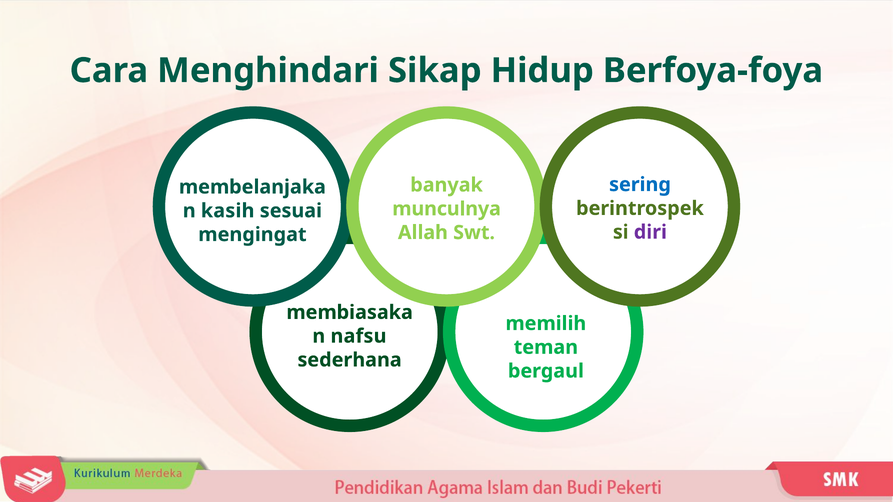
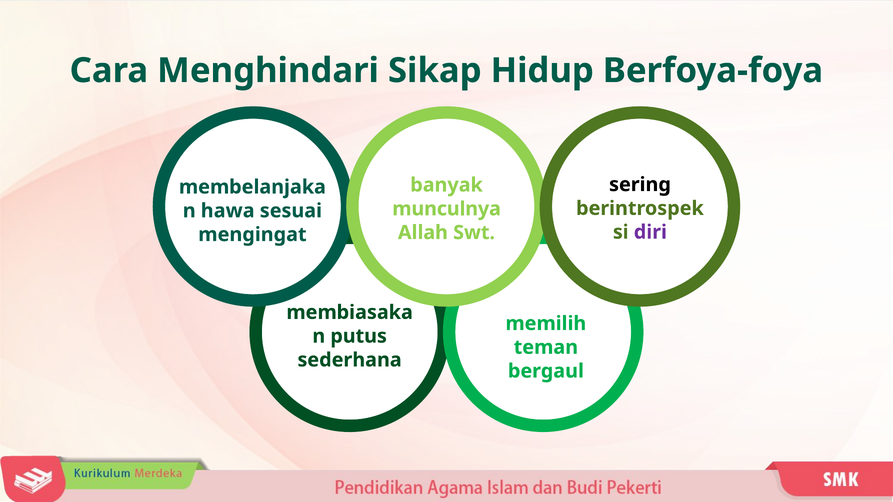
sering colour: blue -> black
kasih: kasih -> hawa
nafsu: nafsu -> putus
